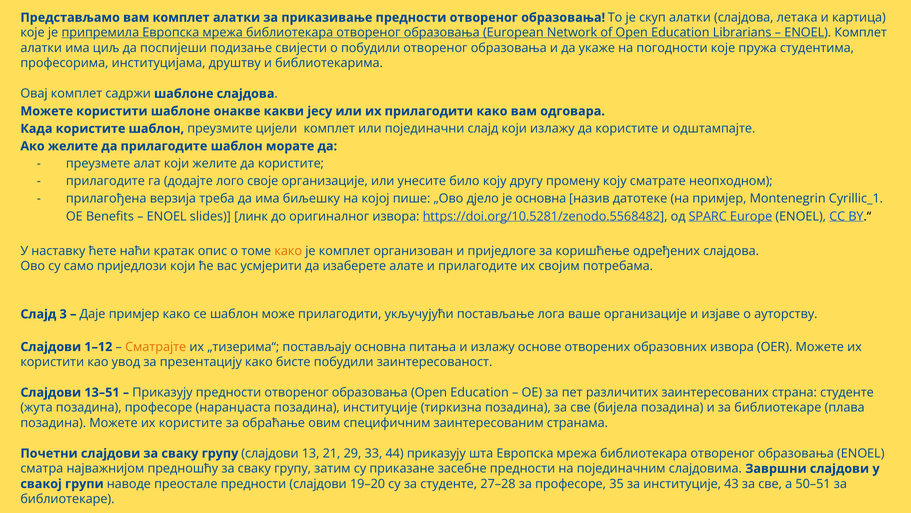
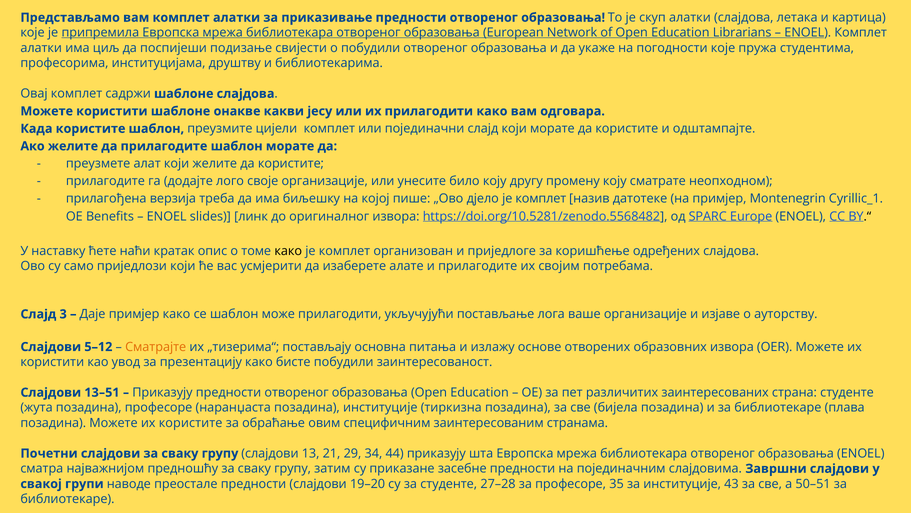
који излажу: излажу -> морате
дјело је основна: основна -> комплет
како at (288, 251) colour: orange -> black
1–12: 1–12 -> 5–12
33: 33 -> 34
